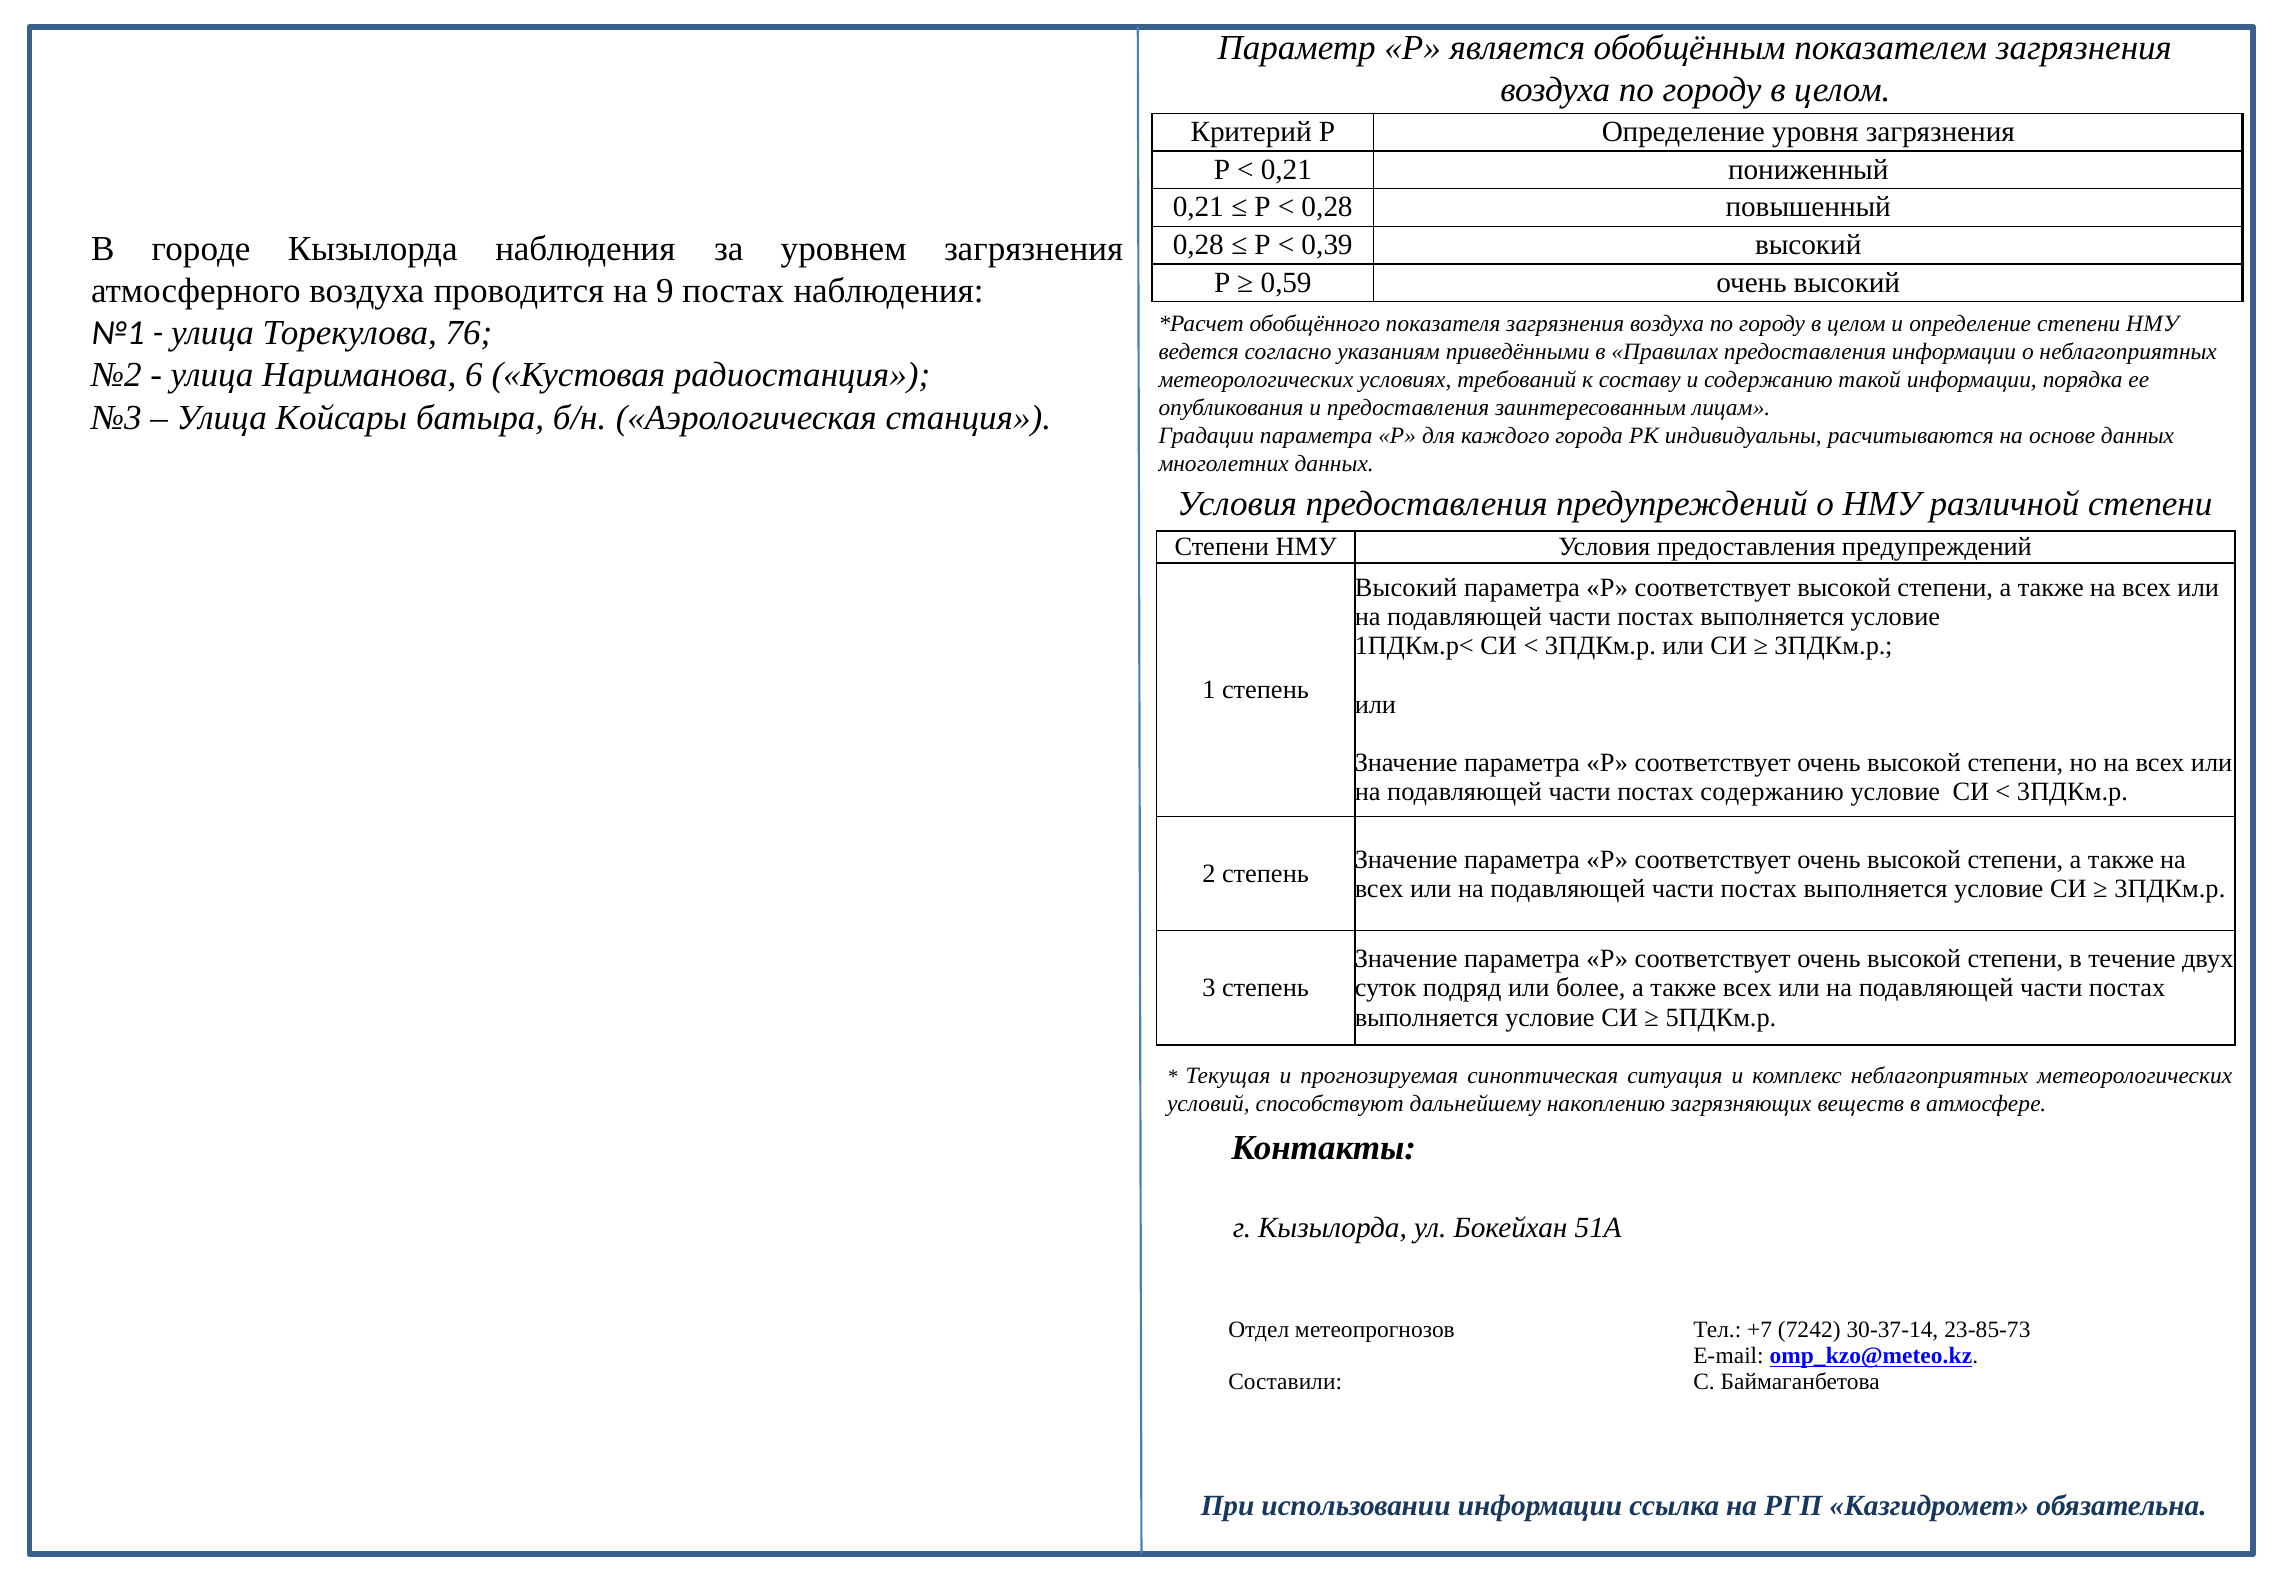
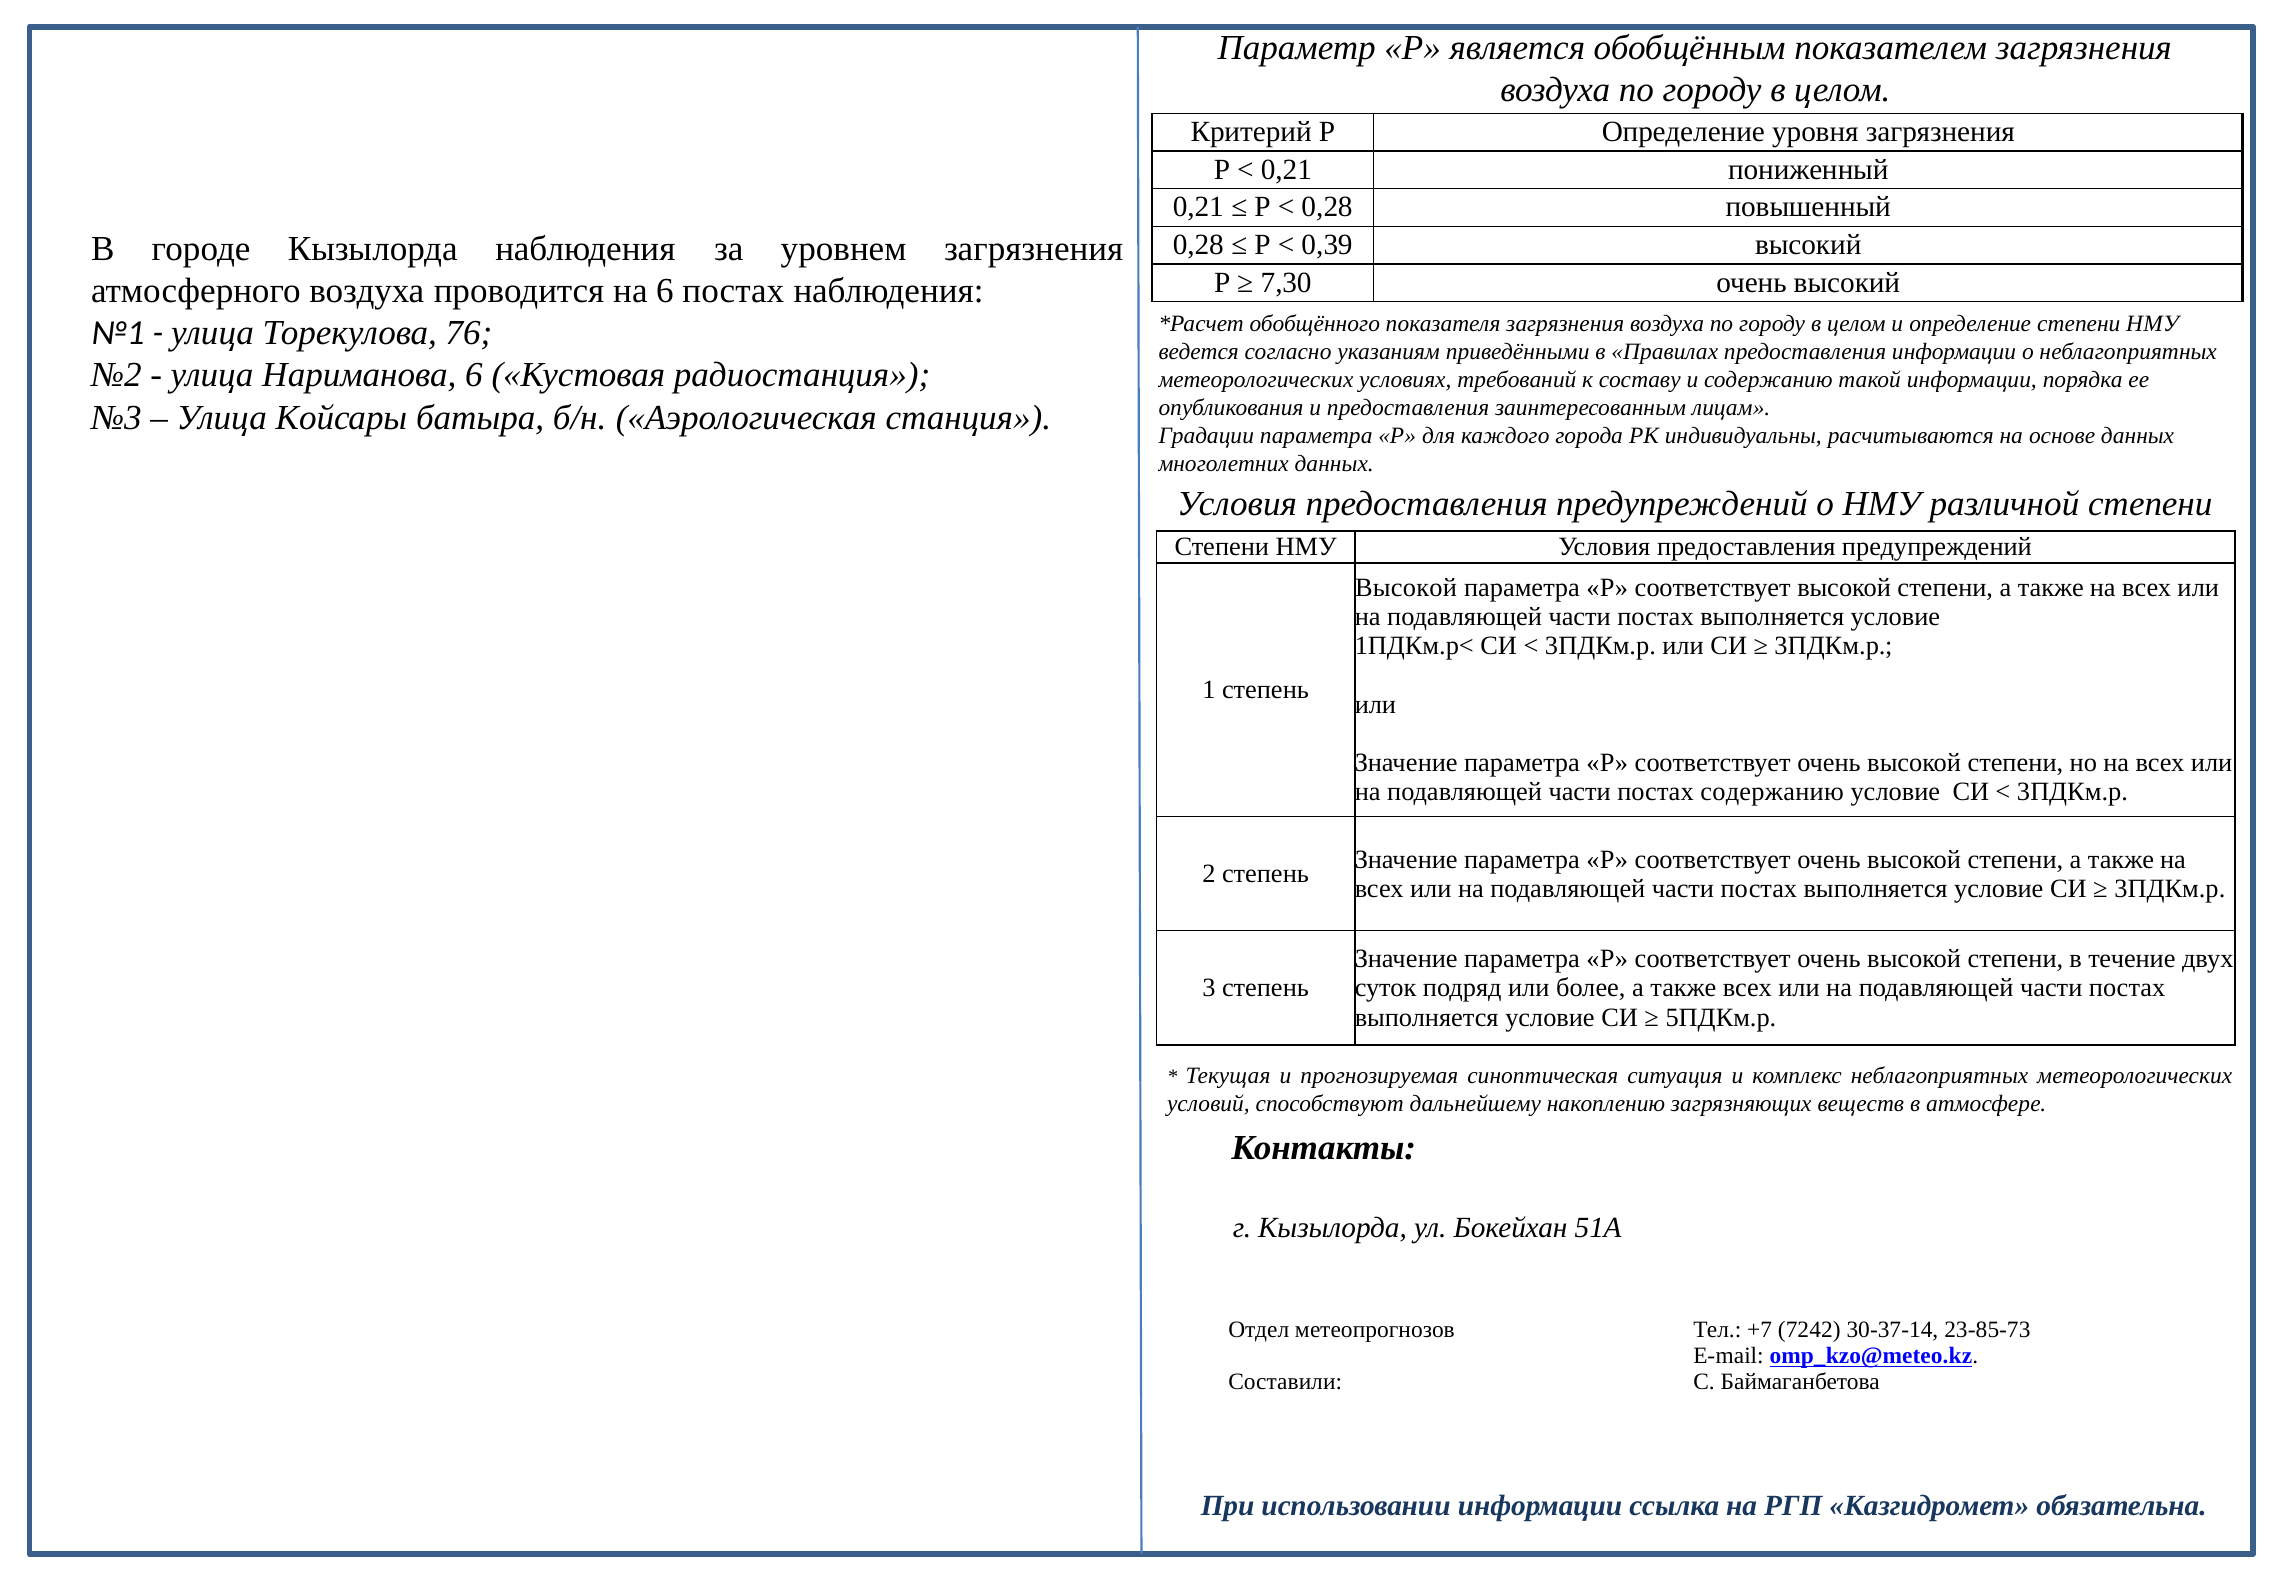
0,59: 0,59 -> 7,30
на 9: 9 -> 6
Высокий at (1406, 588): Высокий -> Высокой
